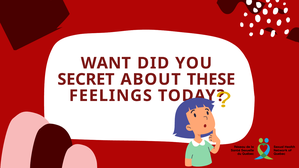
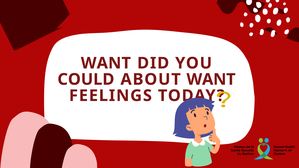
SECRET: SECRET -> COULD
ABOUT THESE: THESE -> WANT
